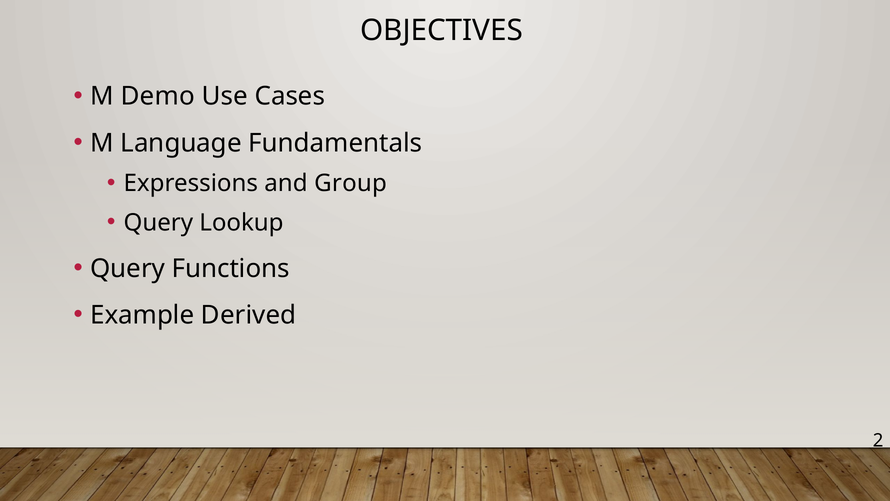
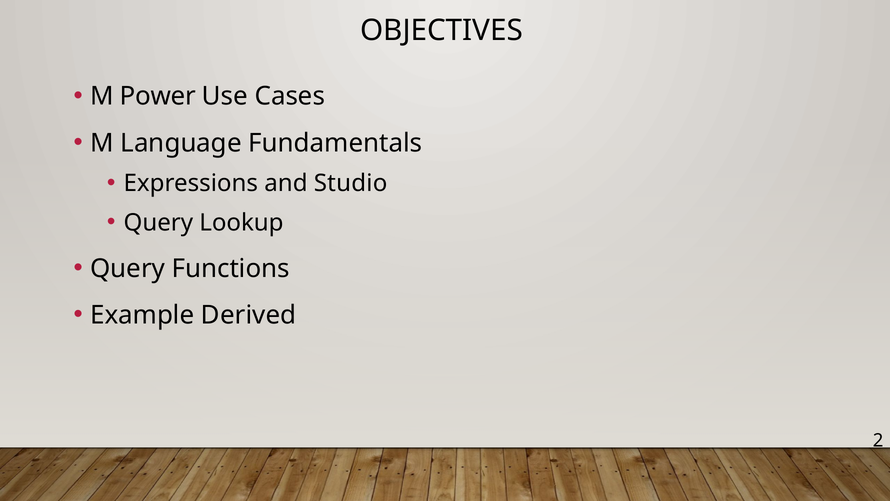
Demo: Demo -> Power
Group: Group -> Studio
